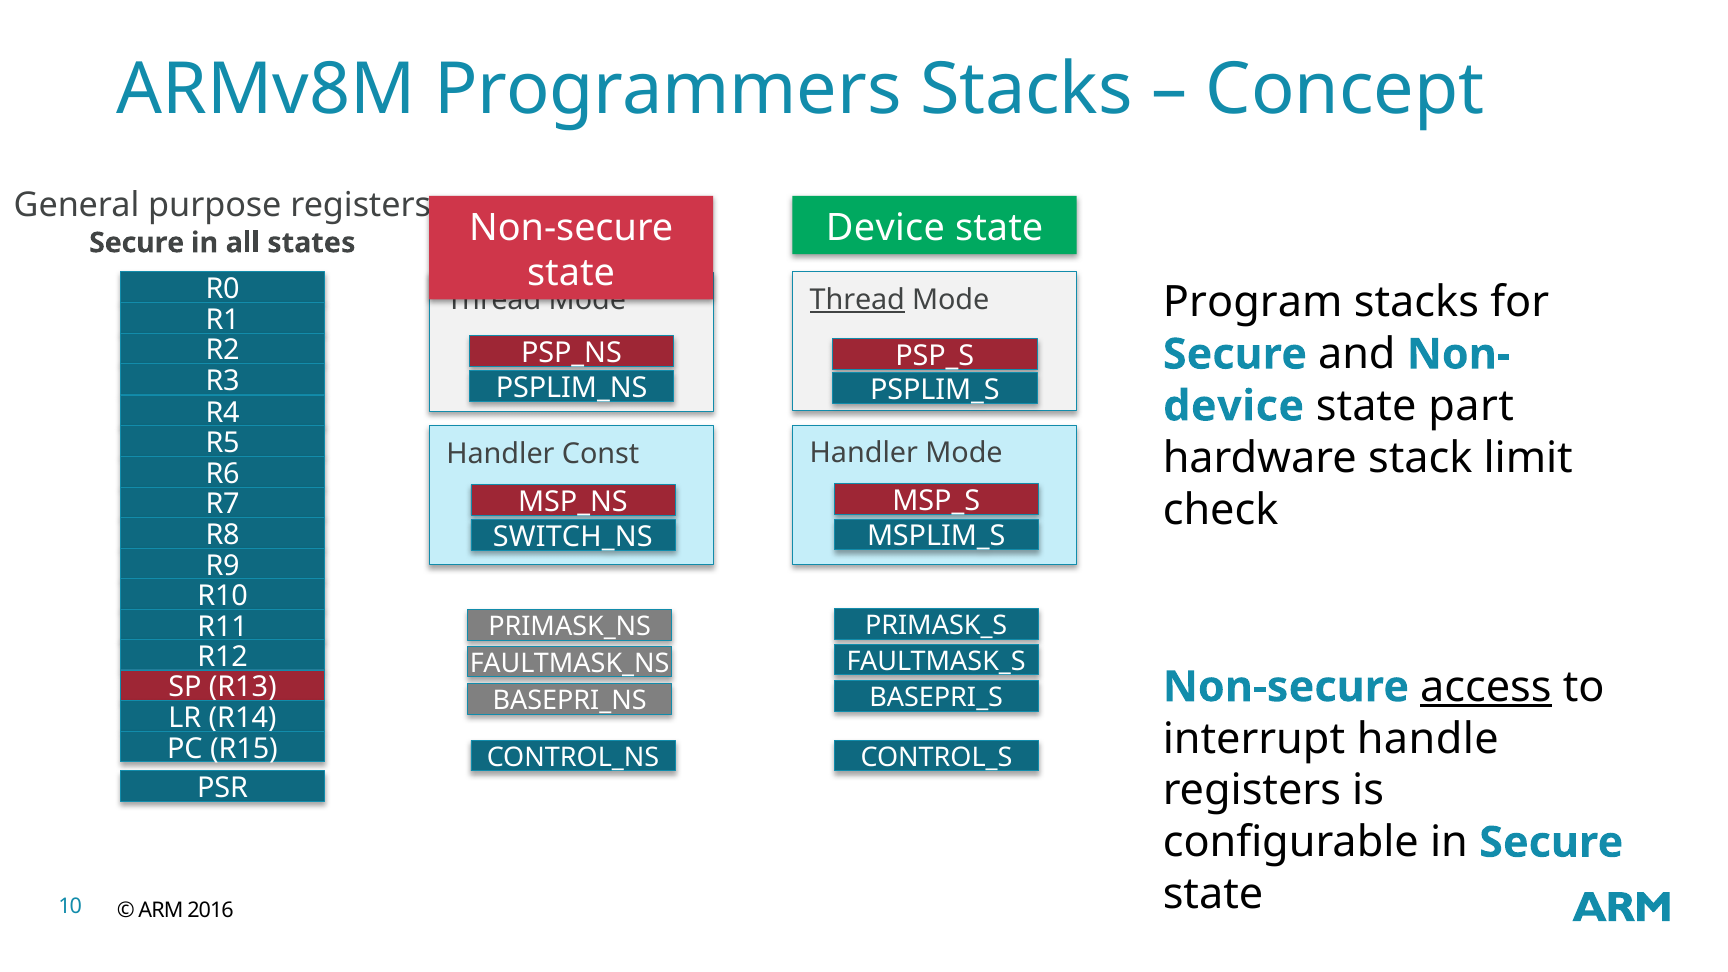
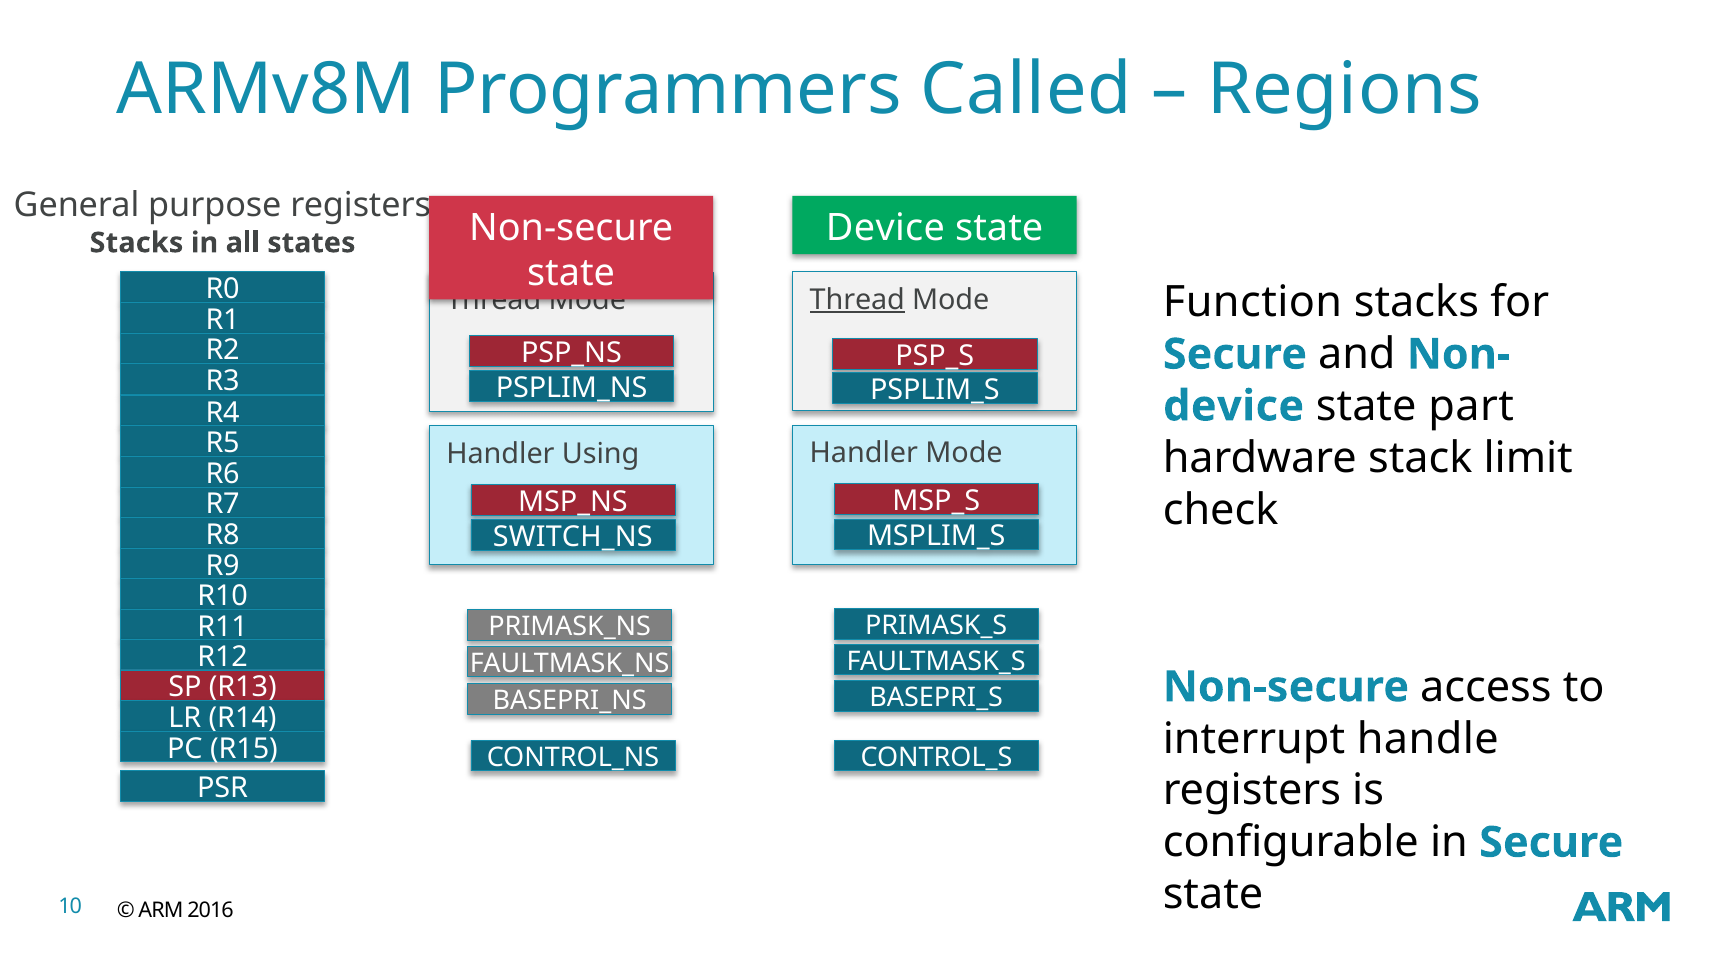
Programmers Stacks: Stacks -> Called
Concept: Concept -> Regions
Secure at (137, 243): Secure -> Stacks
Program: Program -> Function
Const: Const -> Using
access underline: present -> none
